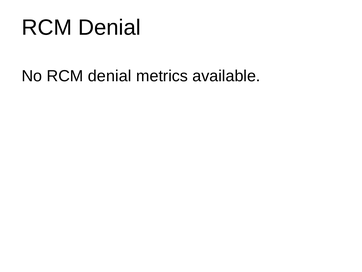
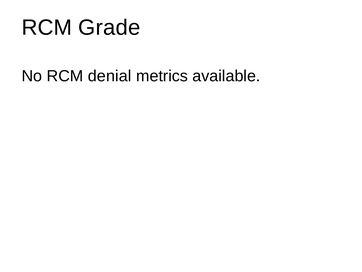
Denial at (109, 27): Denial -> Grade
